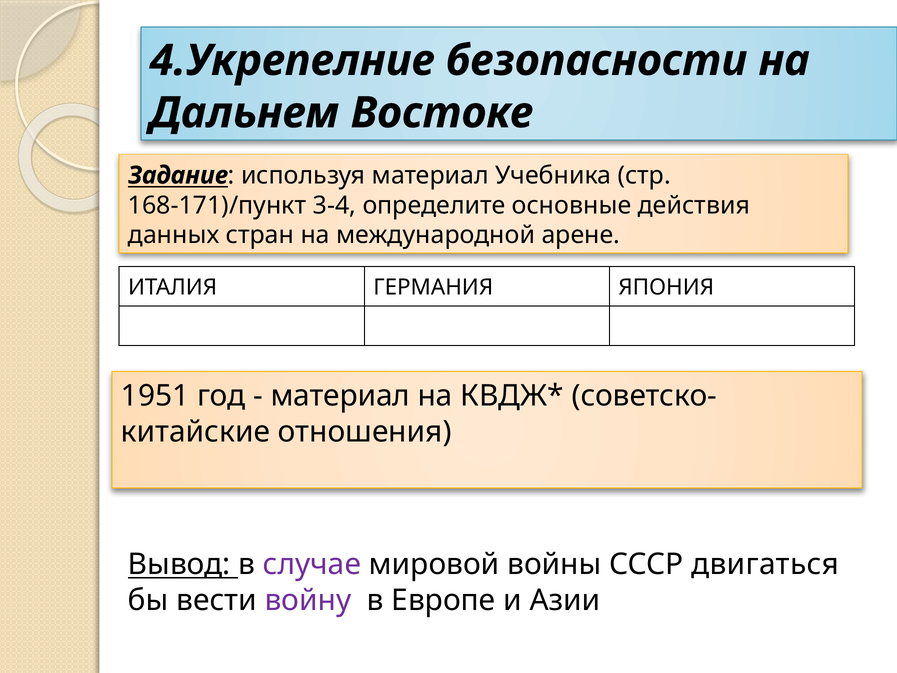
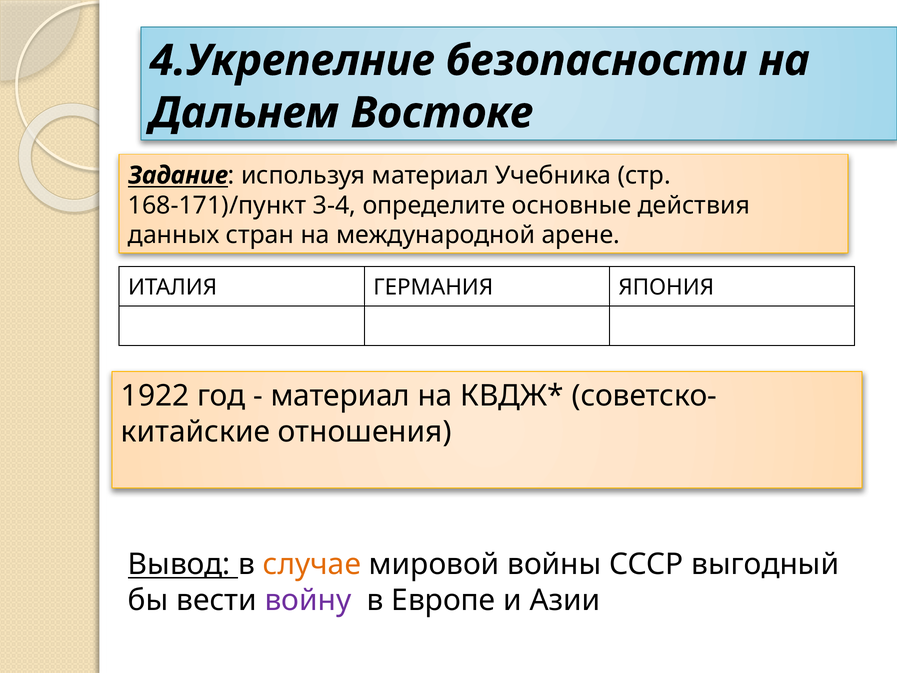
1951: 1951 -> 1922
случае colour: purple -> orange
двигаться: двигаться -> выгодный
